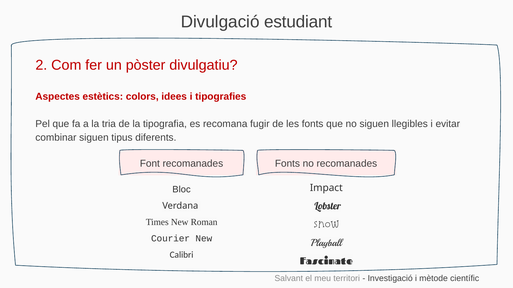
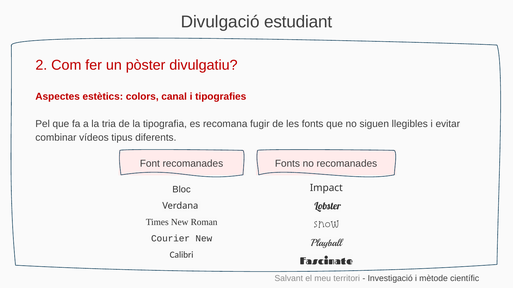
idees: idees -> canal
combinar siguen: siguen -> vídeos
